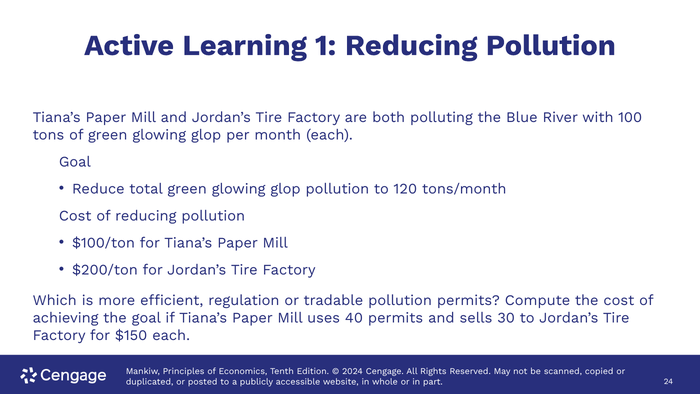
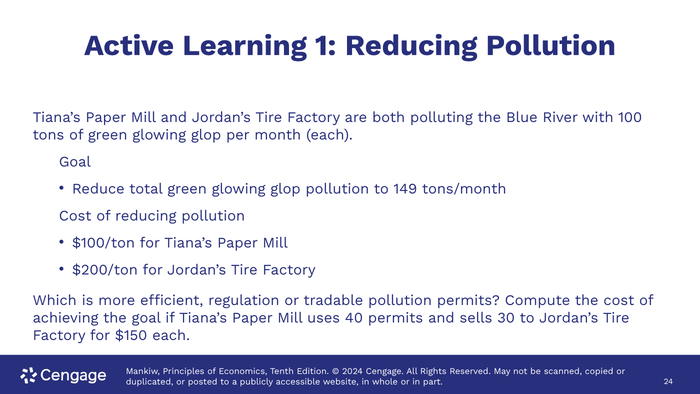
120: 120 -> 149
